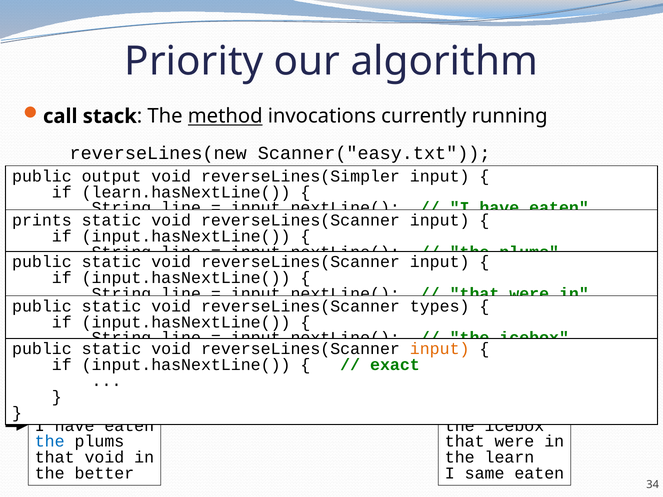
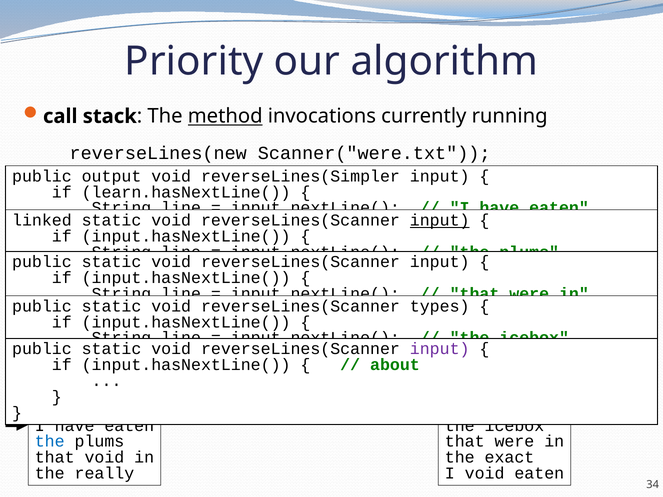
Scanner("easy.txt: Scanner("easy.txt -> Scanner("were.txt
prints: prints -> linked
input at (440, 220) underline: none -> present
input at (440, 349) colour: orange -> purple
exact: exact -> about
learn: learn -> exact
better: better -> really
I same: same -> void
